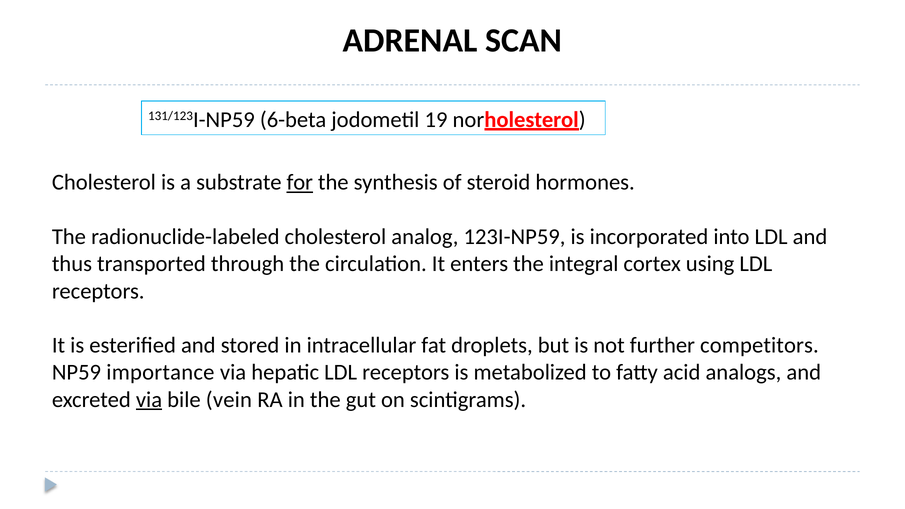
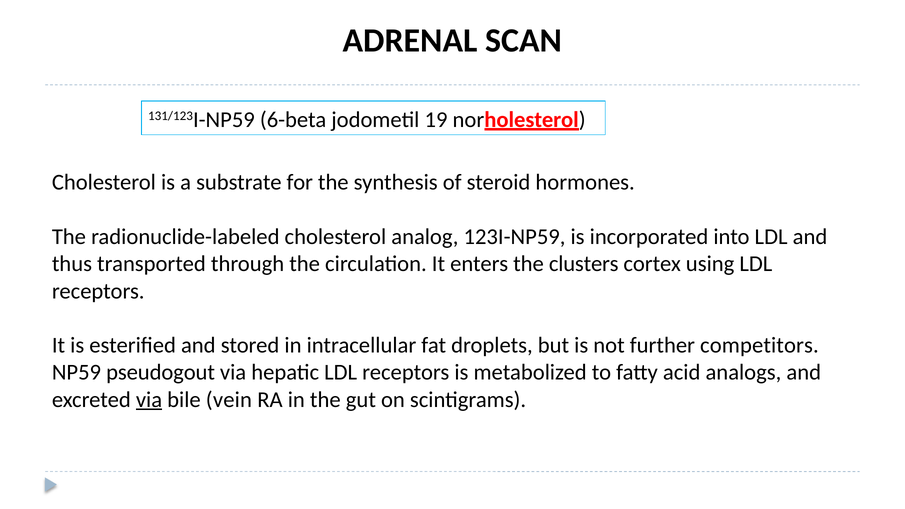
for underline: present -> none
integral: integral -> clusters
importance: importance -> pseudogout
